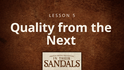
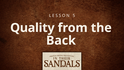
Next: Next -> Back
